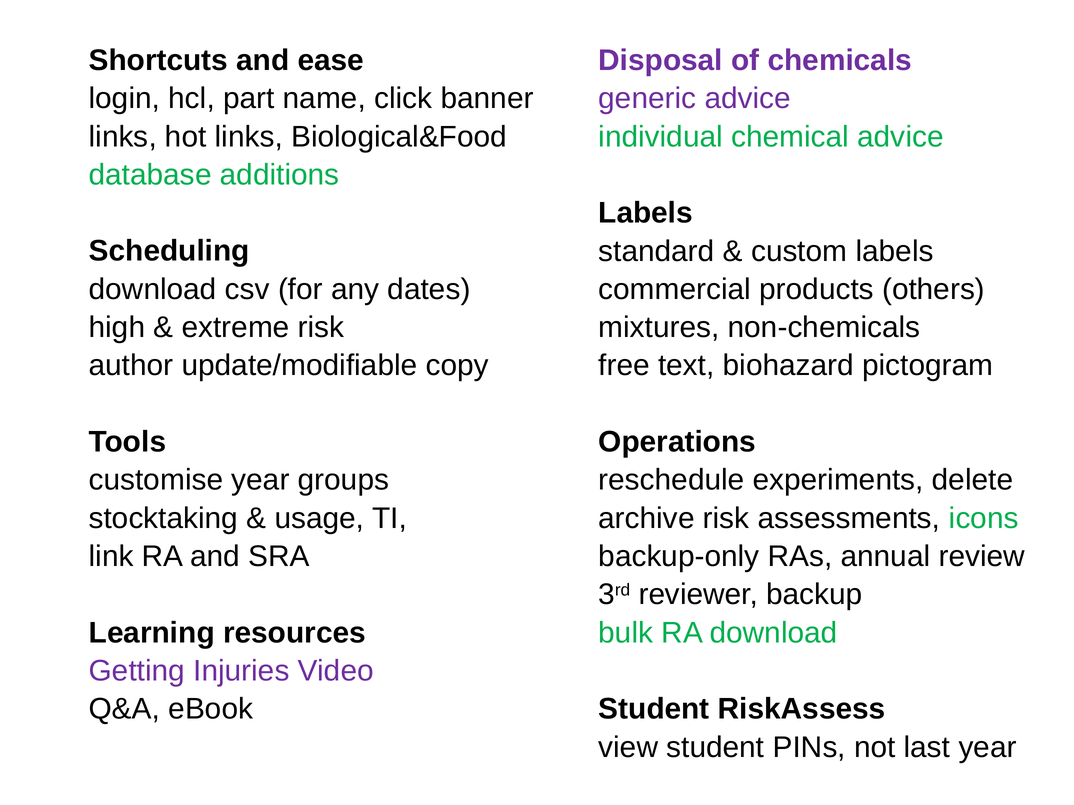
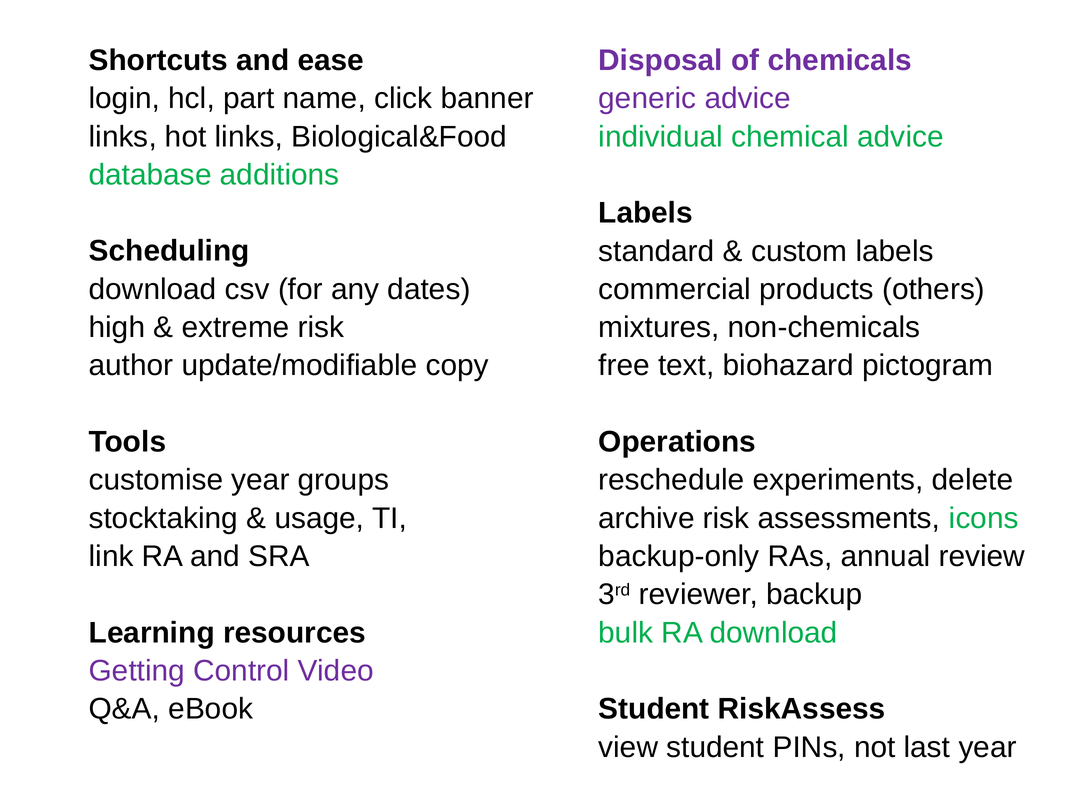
Injuries: Injuries -> Control
